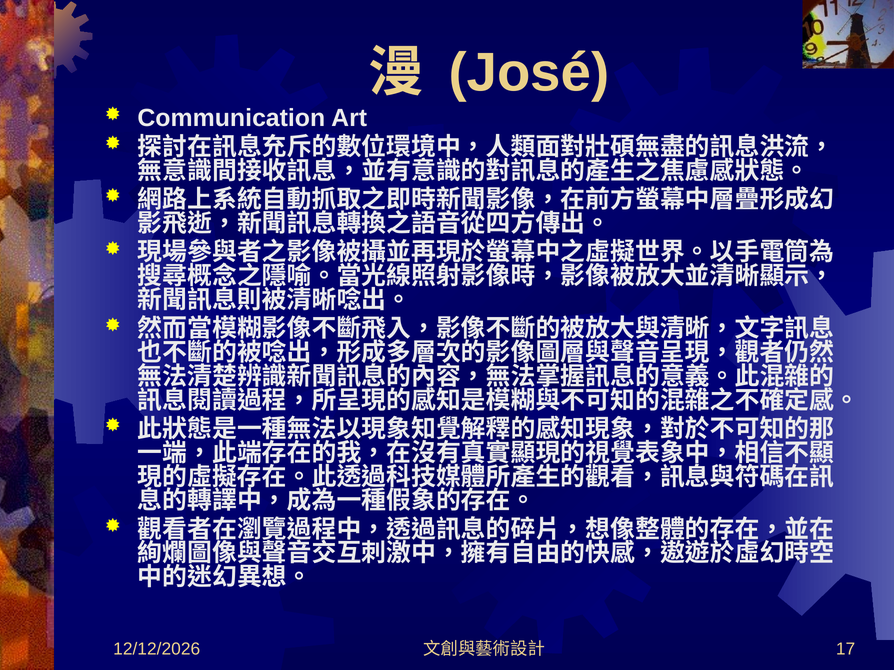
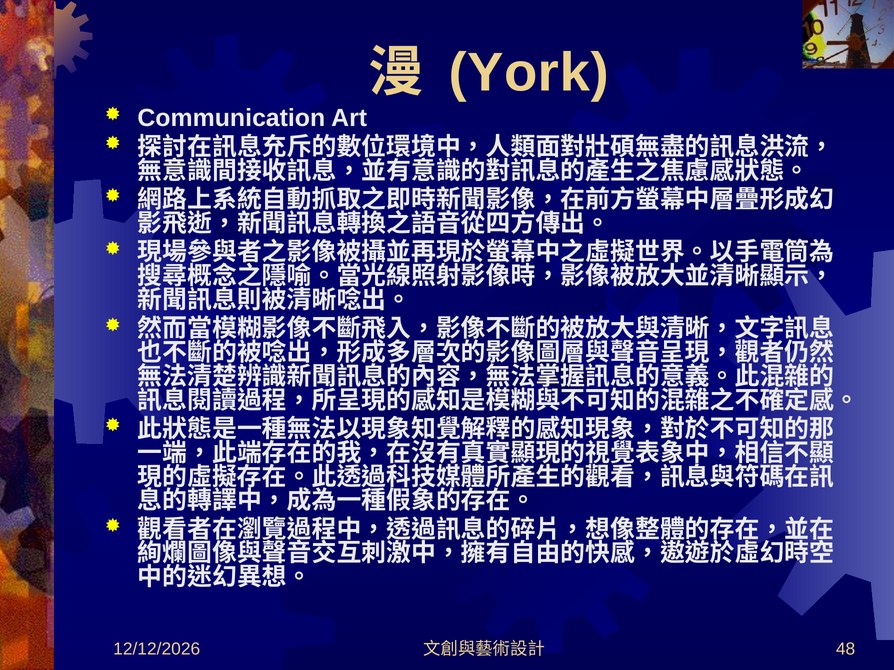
José: José -> York
17: 17 -> 48
